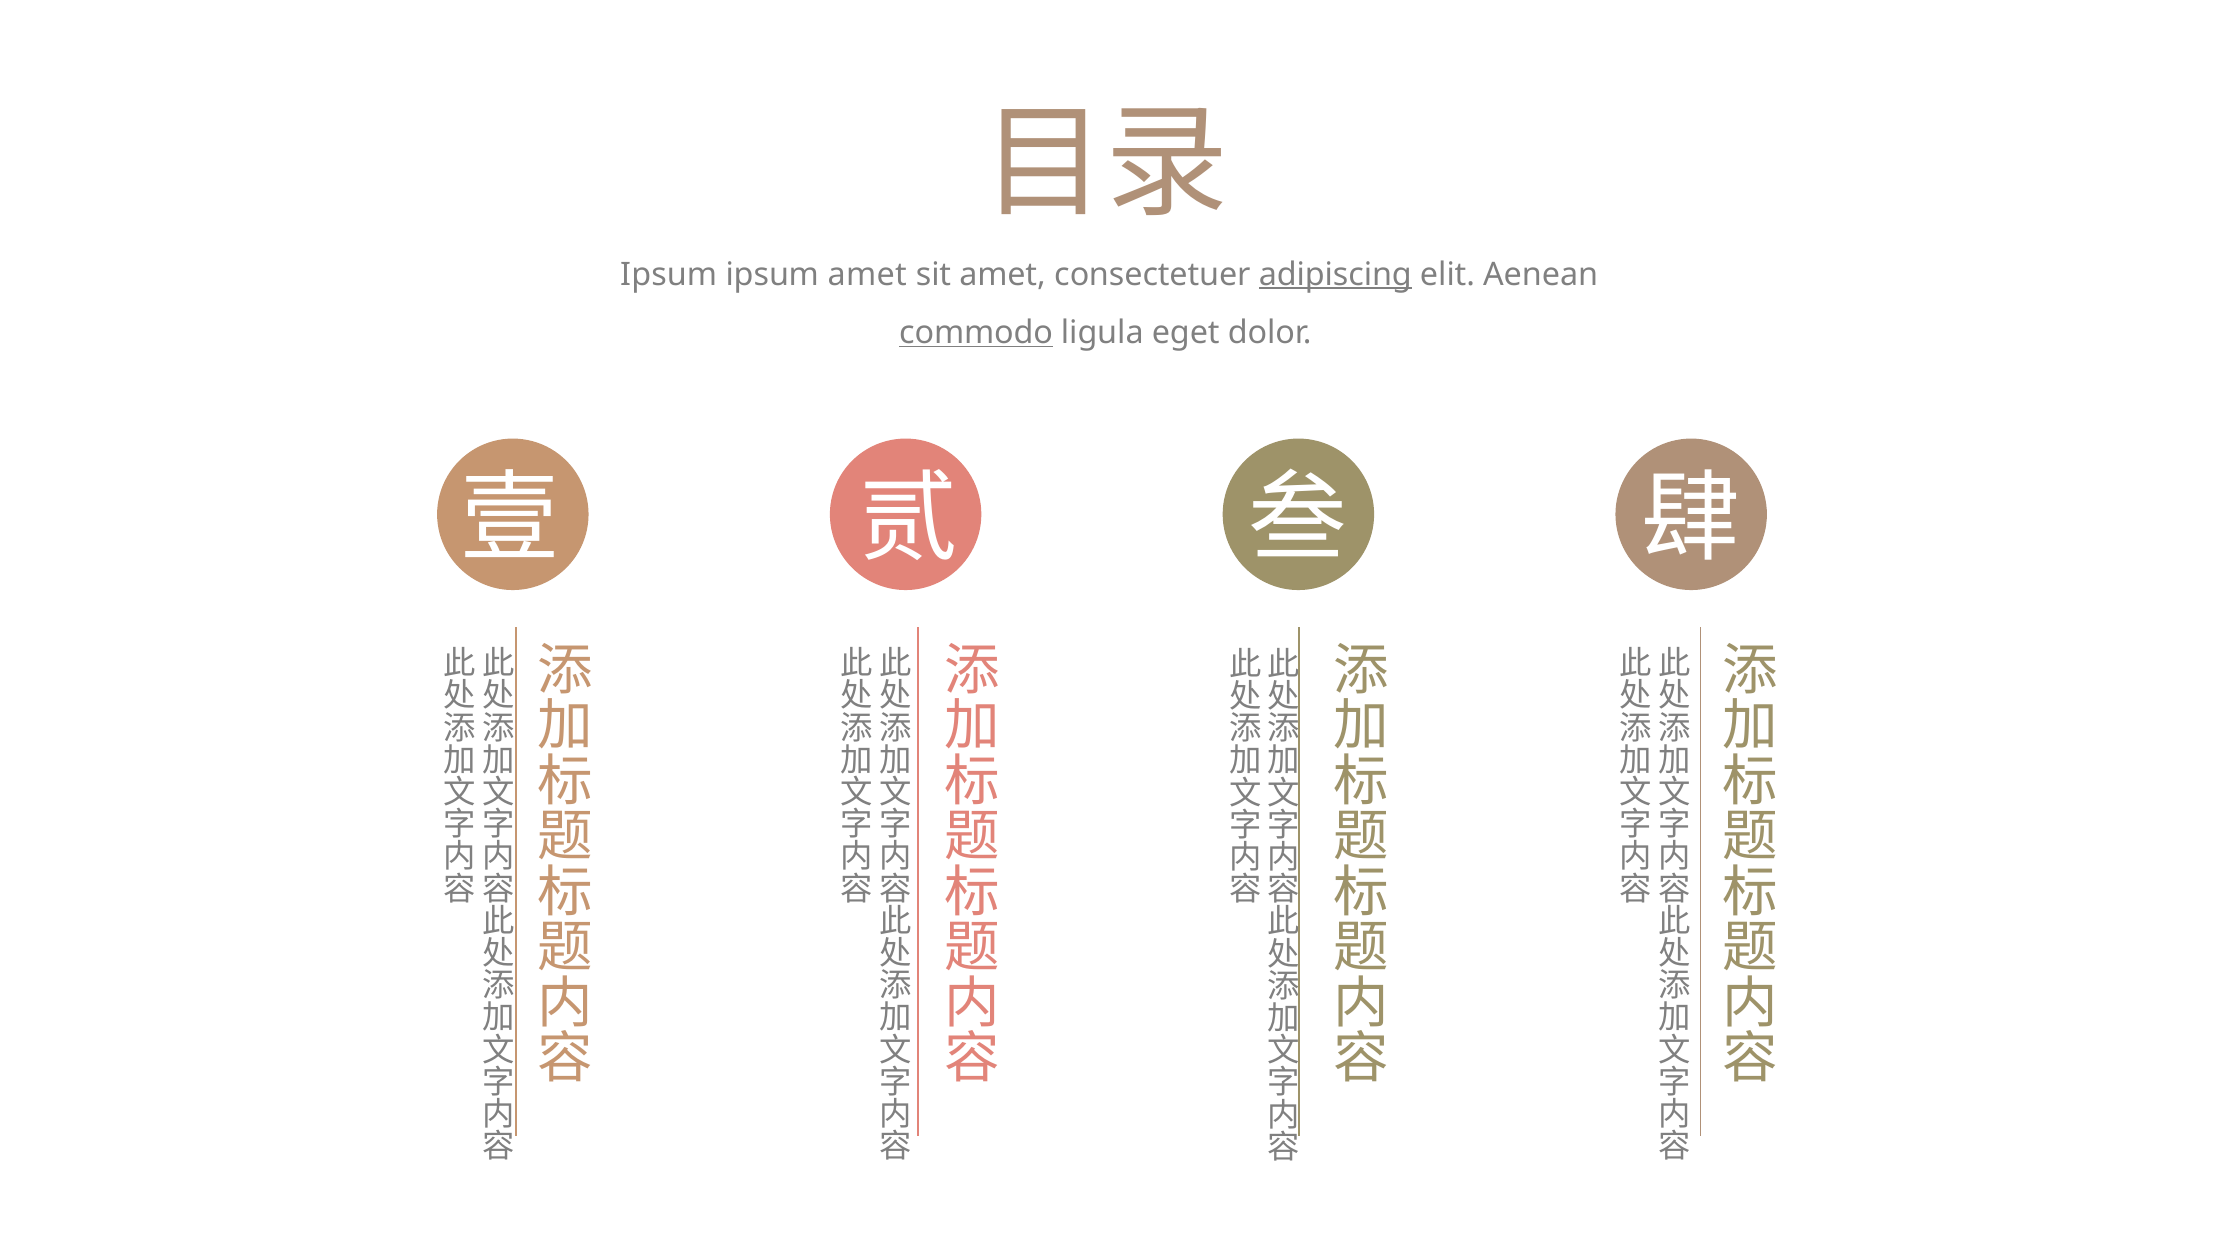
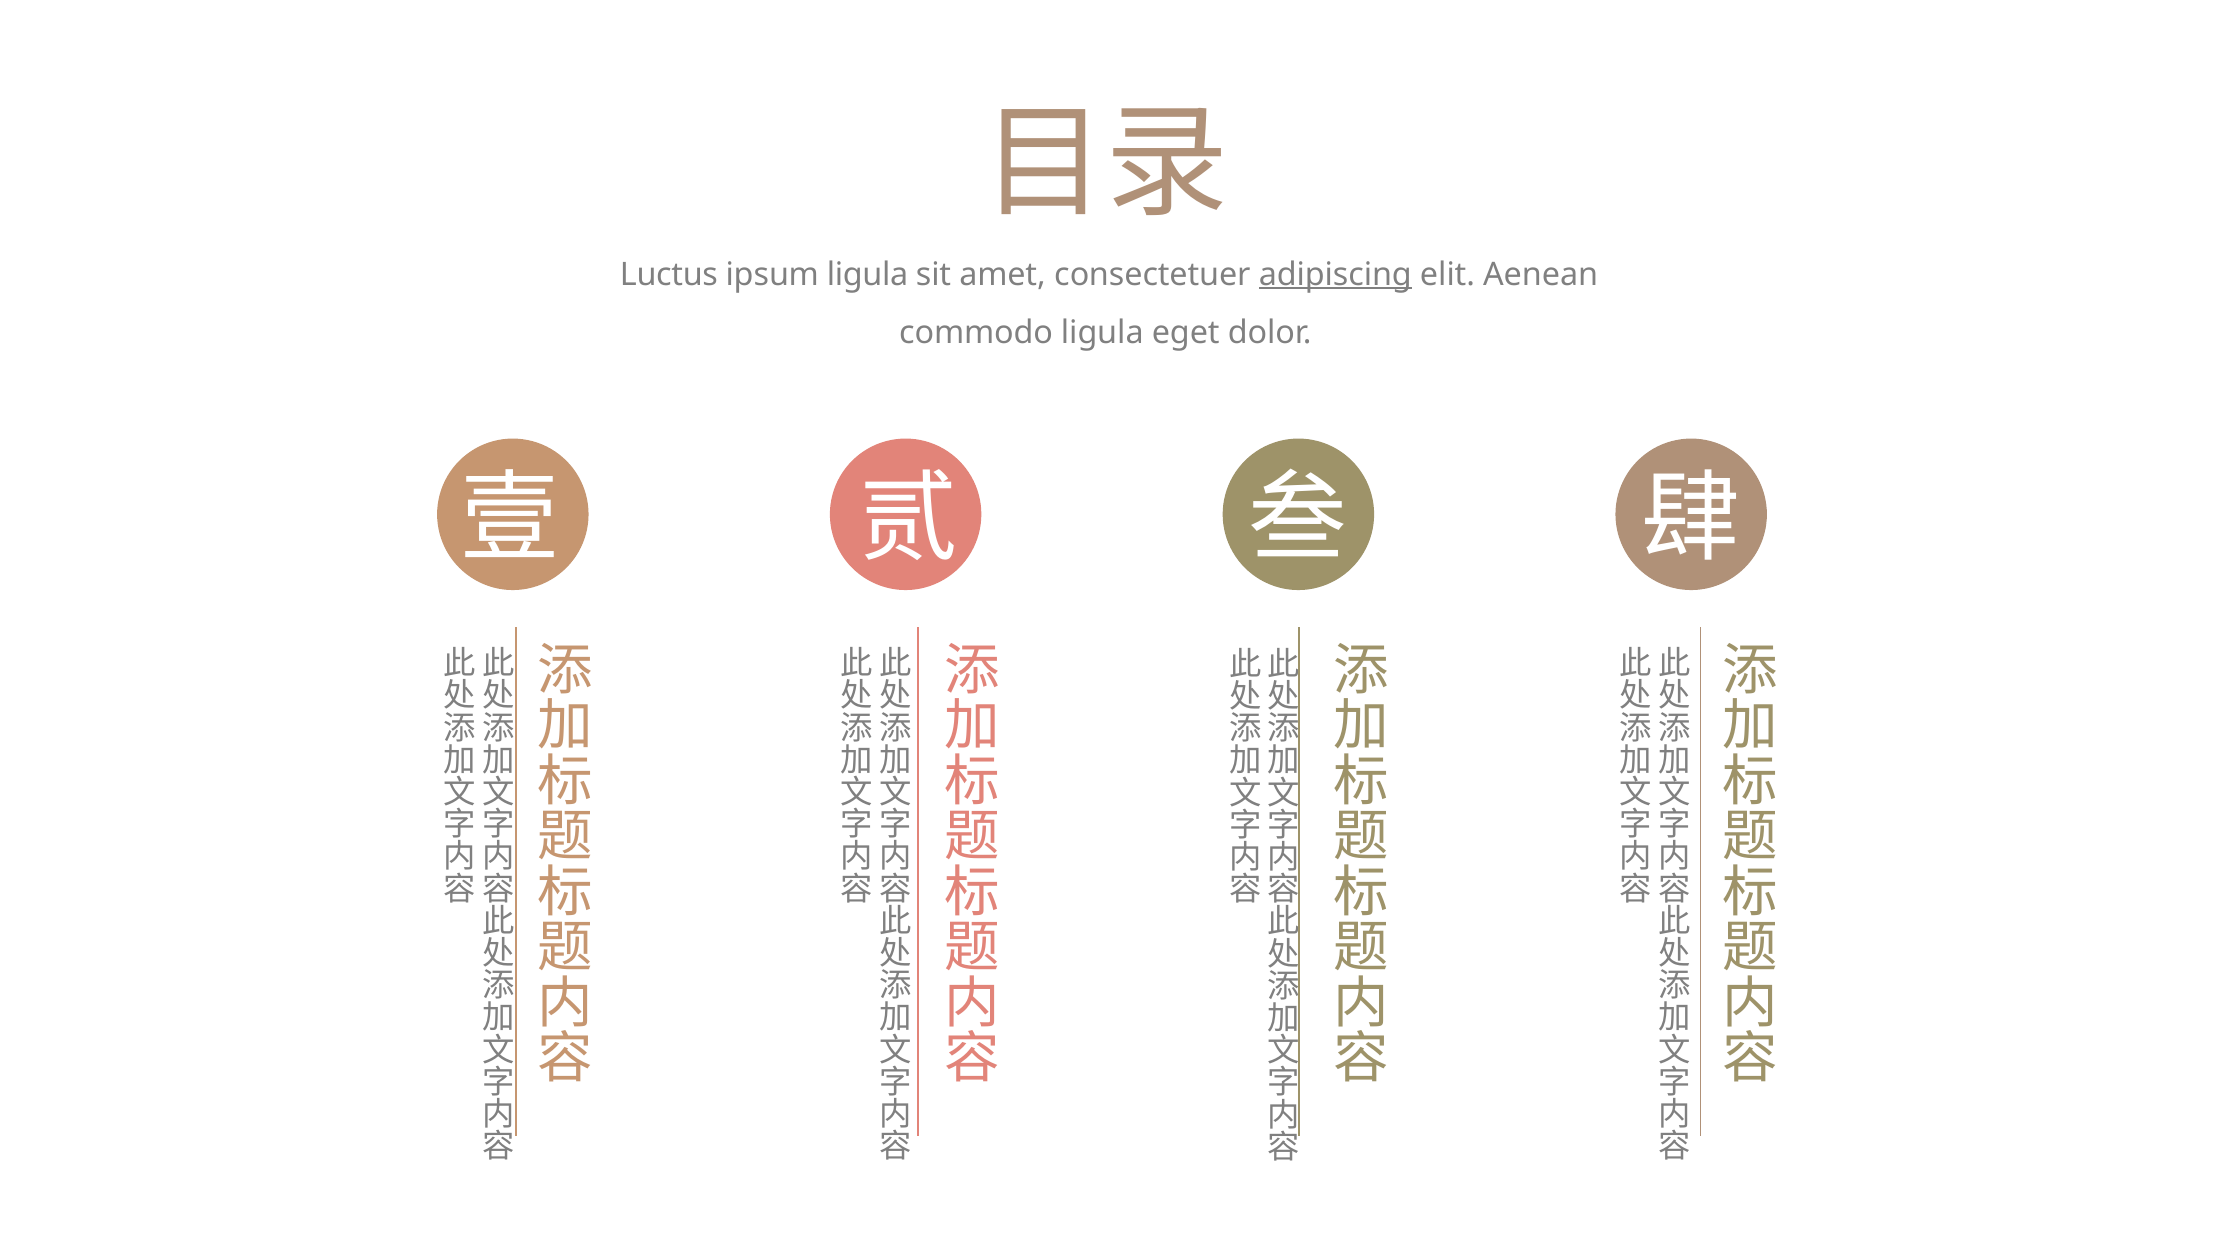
Ipsum at (669, 274): Ipsum -> Luctus
ipsum amet: amet -> ligula
commodo underline: present -> none
